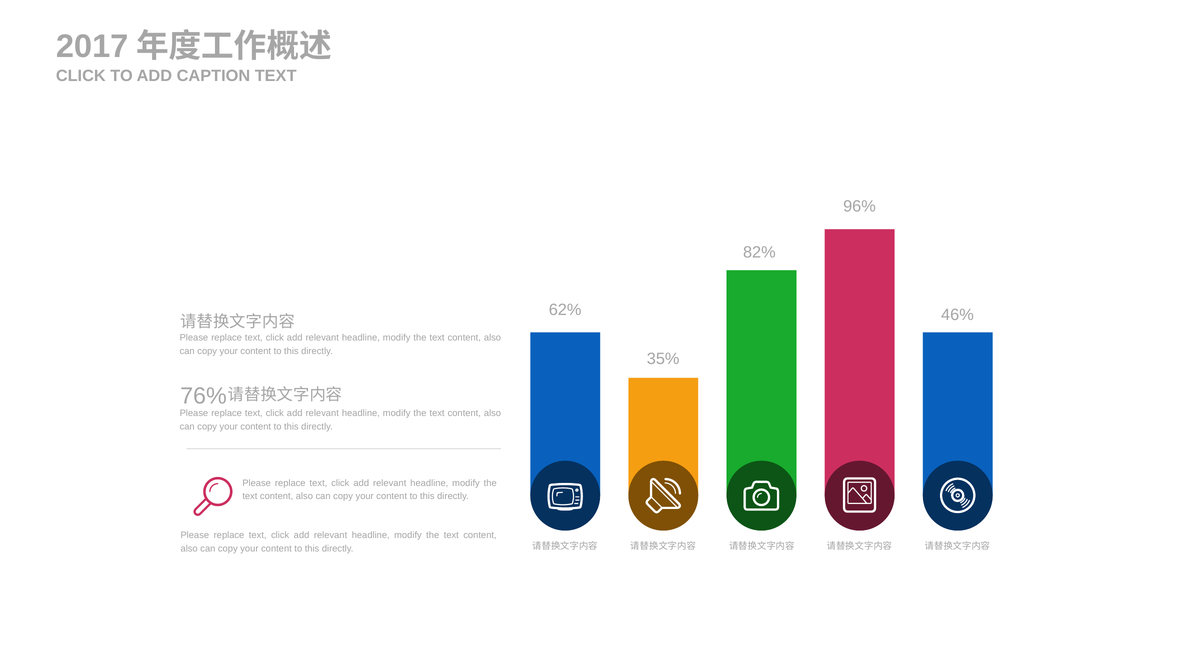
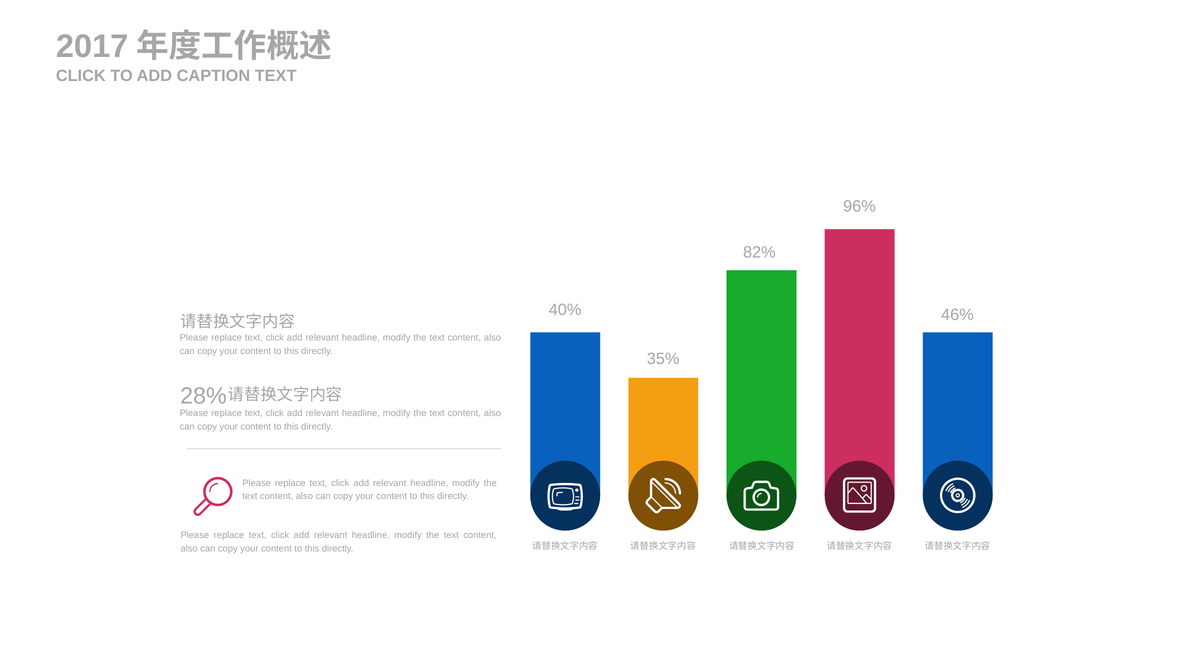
62%: 62% -> 40%
76%: 76% -> 28%
